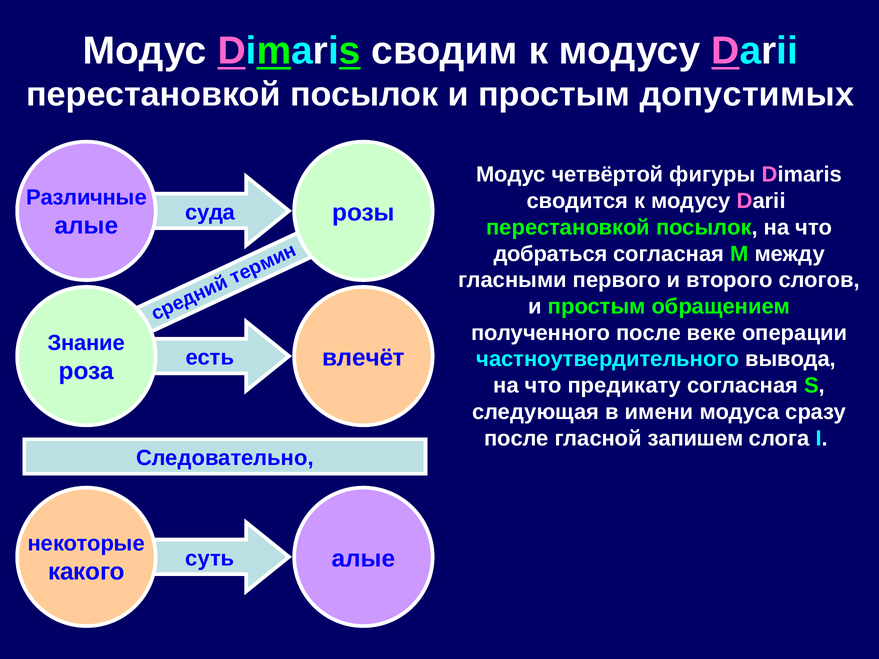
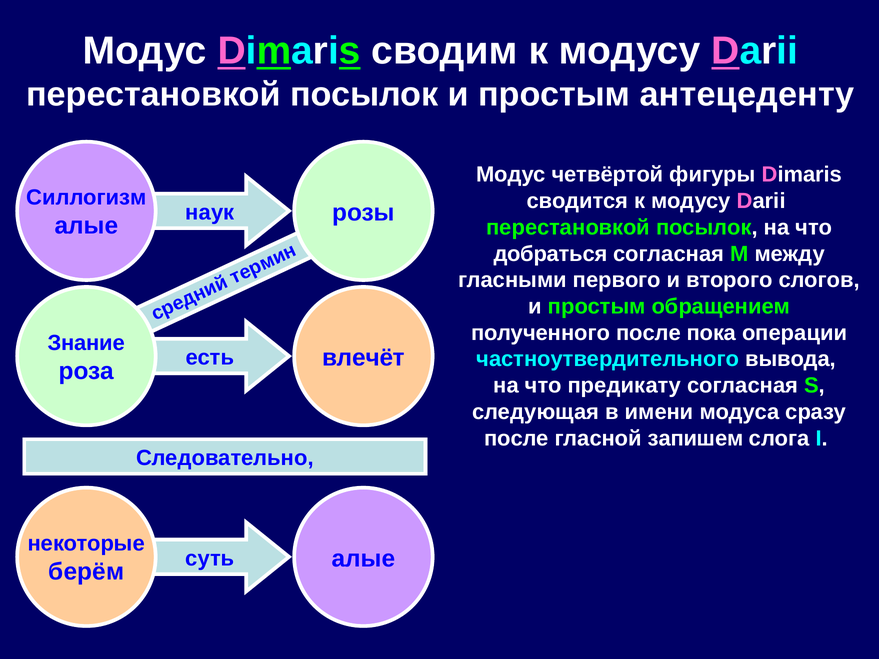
допустимых: допустимых -> антецеденту
Различные: Различные -> Силлогизм
суда: суда -> наук
веке: веке -> пока
какого: какого -> берём
